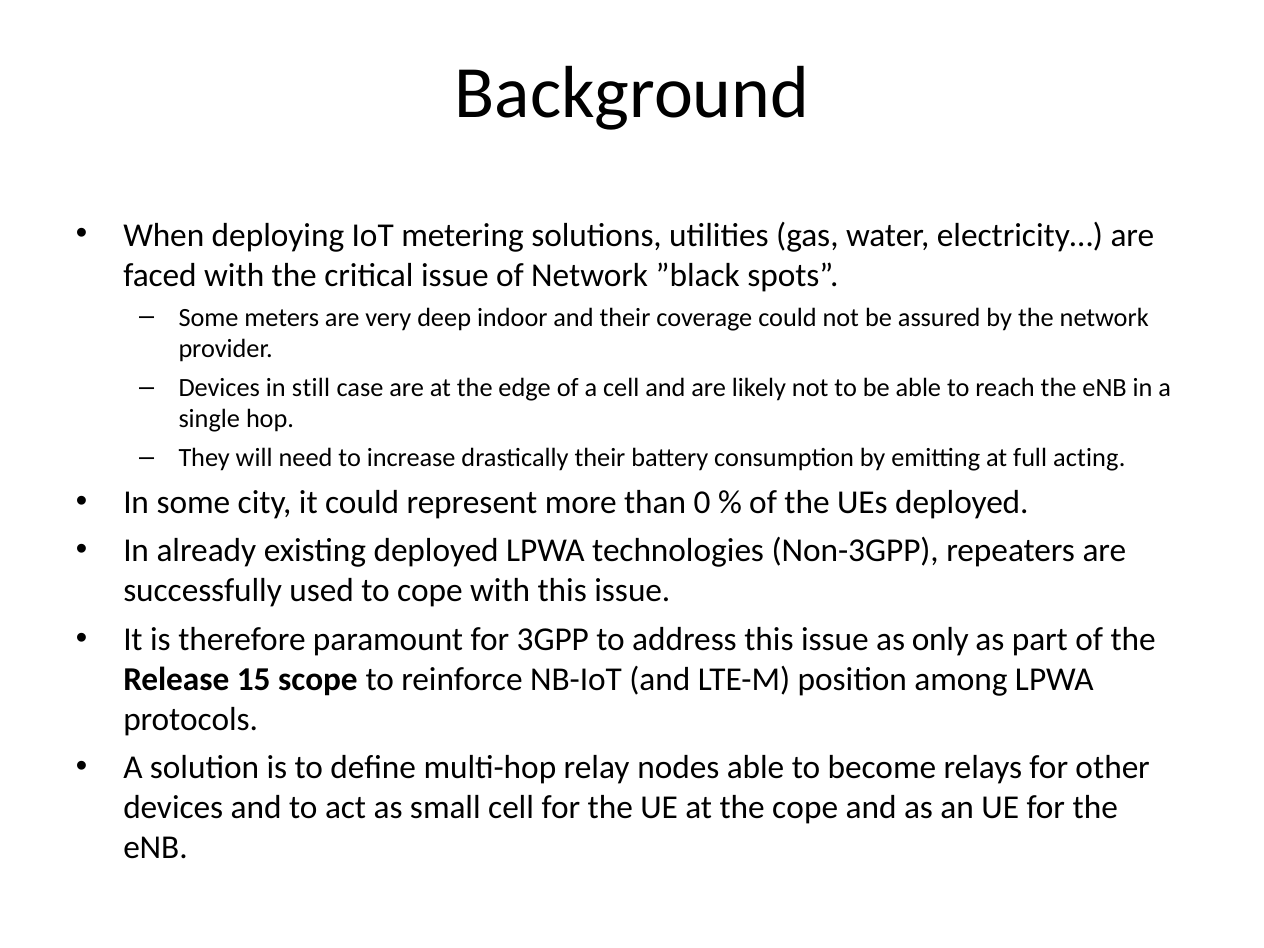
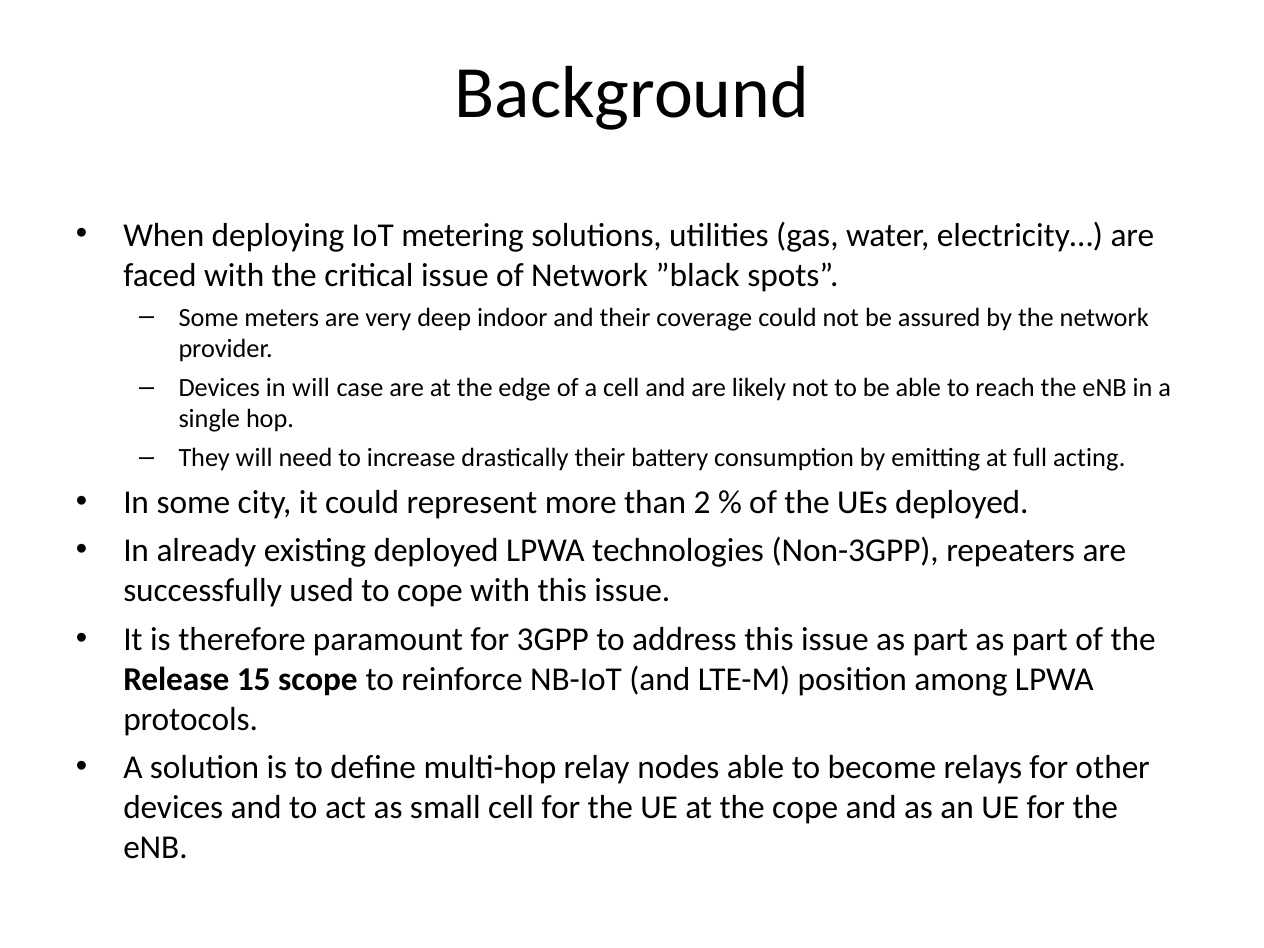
in still: still -> will
0: 0 -> 2
issue as only: only -> part
